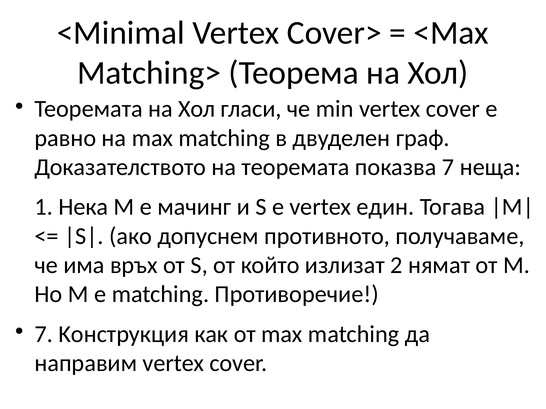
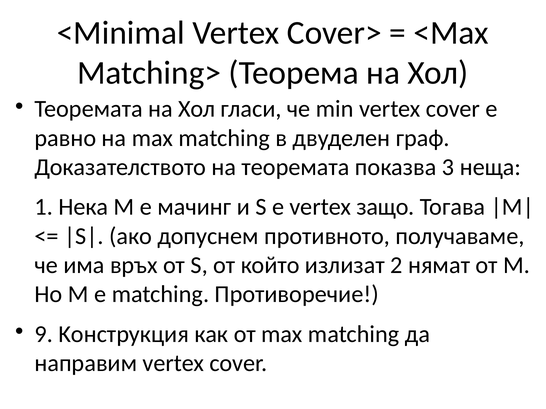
показва 7: 7 -> 3
един: един -> защо
7 at (44, 335): 7 -> 9
